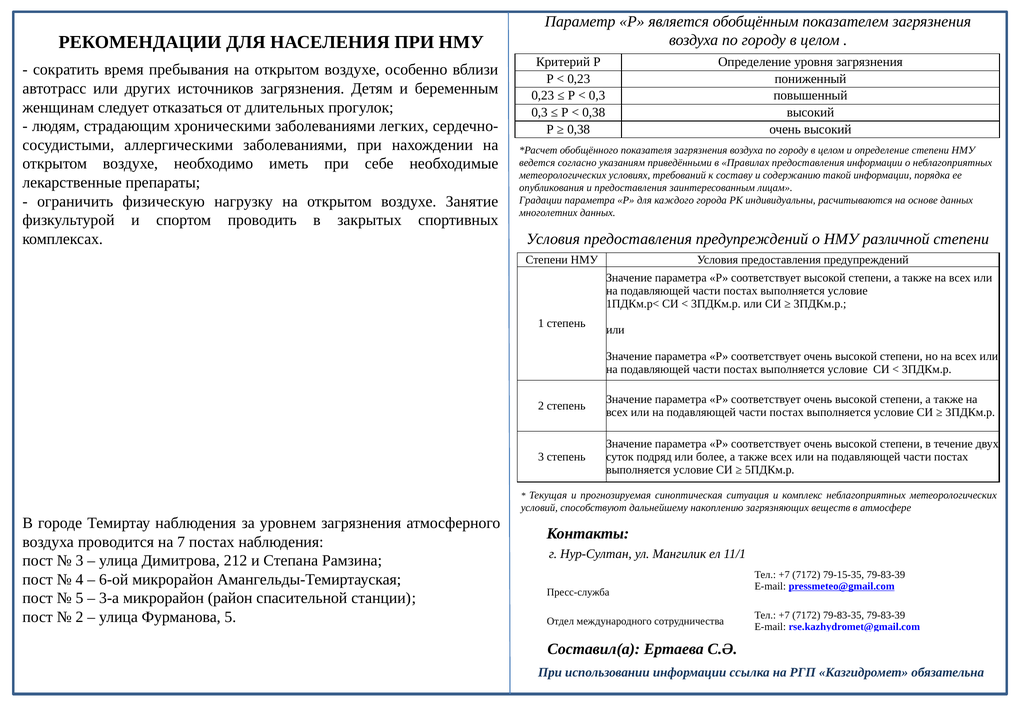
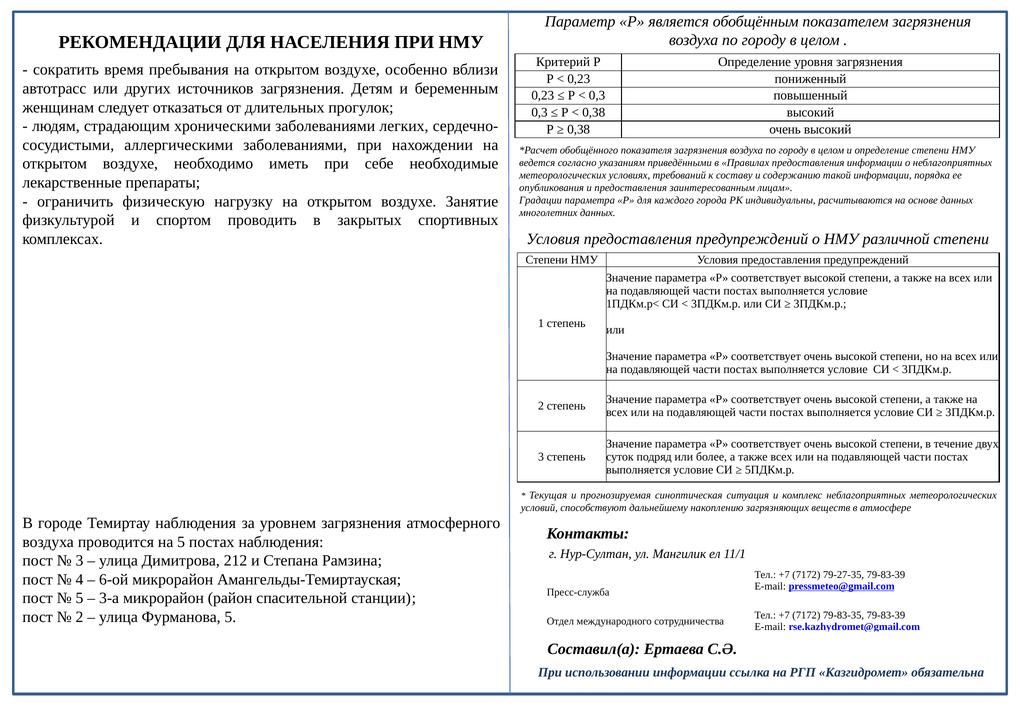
на 7: 7 -> 5
79-15-35: 79-15-35 -> 79-27-35
